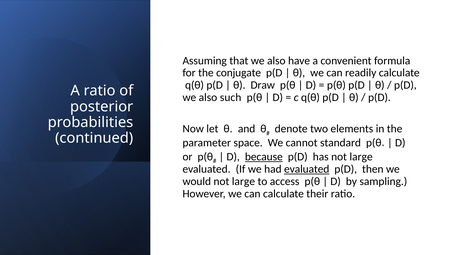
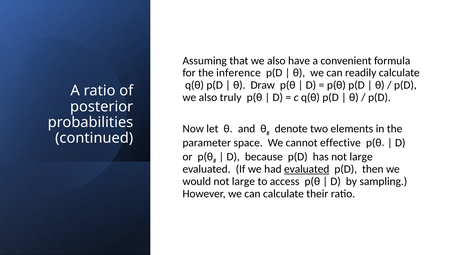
conjugate: conjugate -> inference
such: such -> truly
standard: standard -> effective
because underline: present -> none
